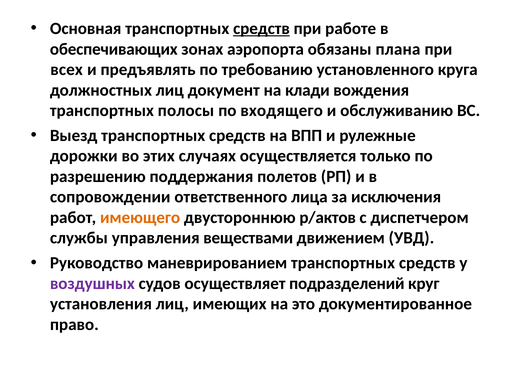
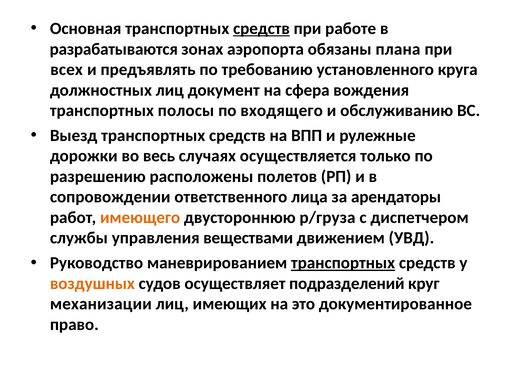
обеспечивающих: обеспечивающих -> разрабатываются
клади: клади -> сфера
этих: этих -> весь
поддержания: поддержания -> расположены
исключения: исключения -> арендаторы
р/актов: р/актов -> р/груза
транспортных at (343, 263) underline: none -> present
воздушных colour: purple -> orange
установления: установления -> механизации
